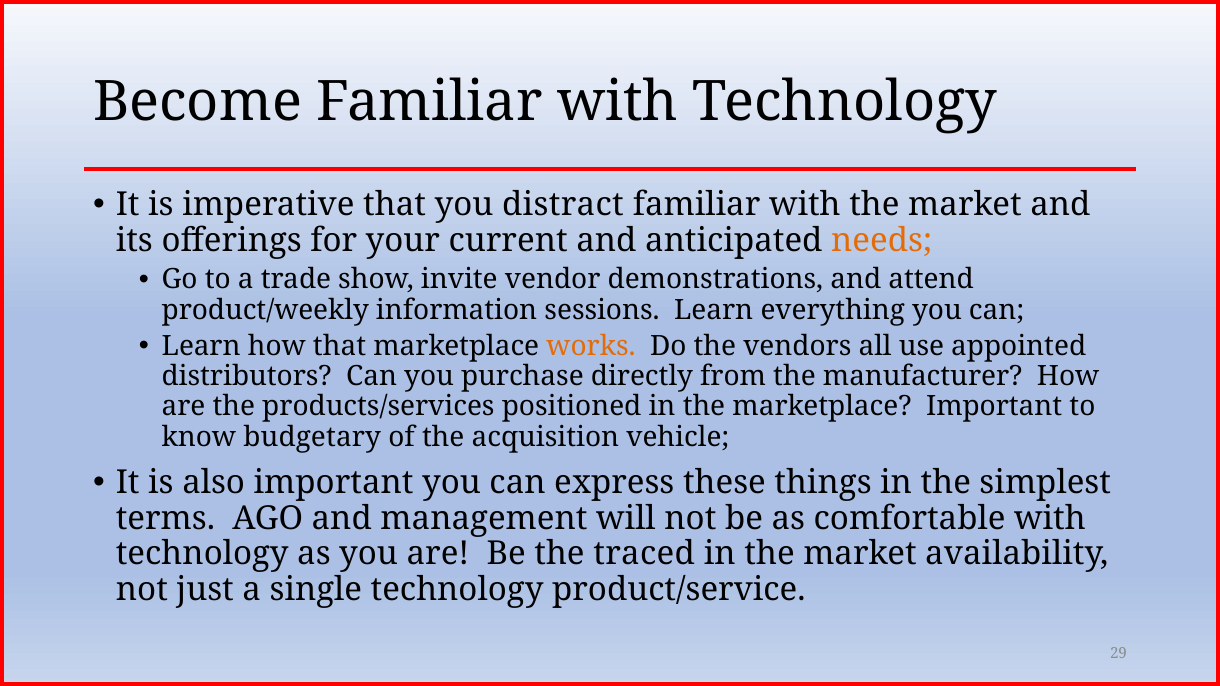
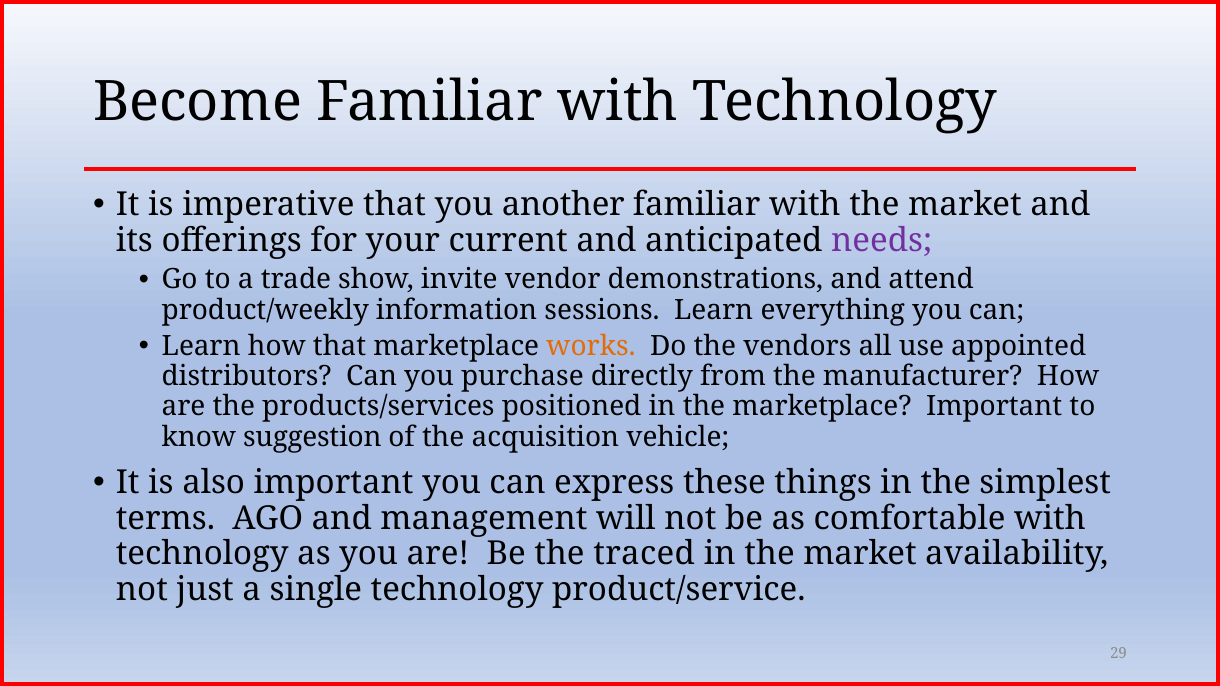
distract: distract -> another
needs colour: orange -> purple
budgetary: budgetary -> suggestion
